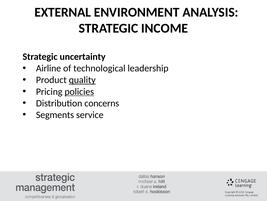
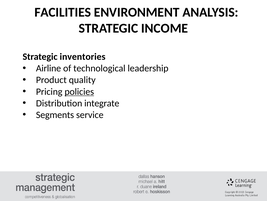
EXTERNAL: EXTERNAL -> FACILITIES
uncertainty: uncertainty -> inventories
quality underline: present -> none
concerns: concerns -> integrate
